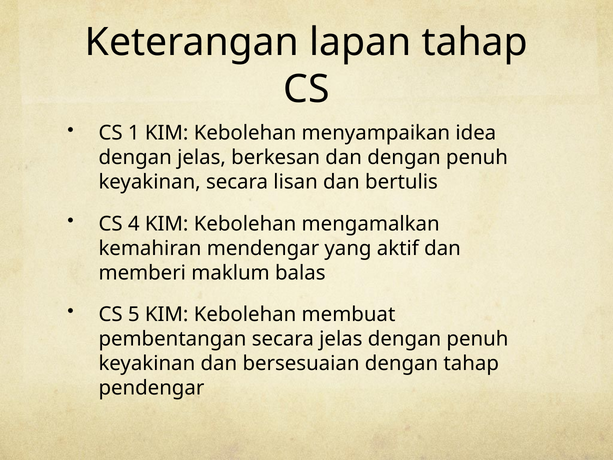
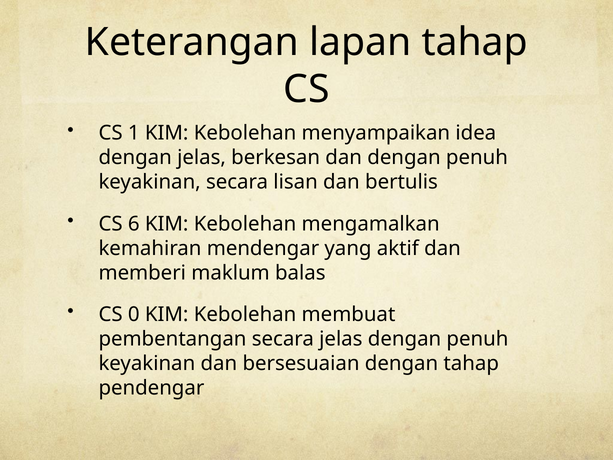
4: 4 -> 6
5: 5 -> 0
